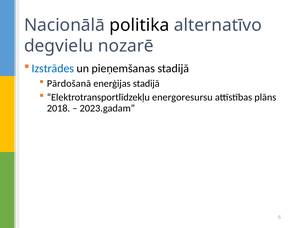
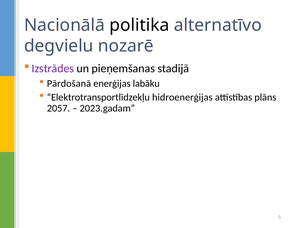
Izstrādes colour: blue -> purple
enerģijas stadijā: stadijā -> labāku
energoresursu: energoresursu -> hidroenerģijas
2018: 2018 -> 2057
